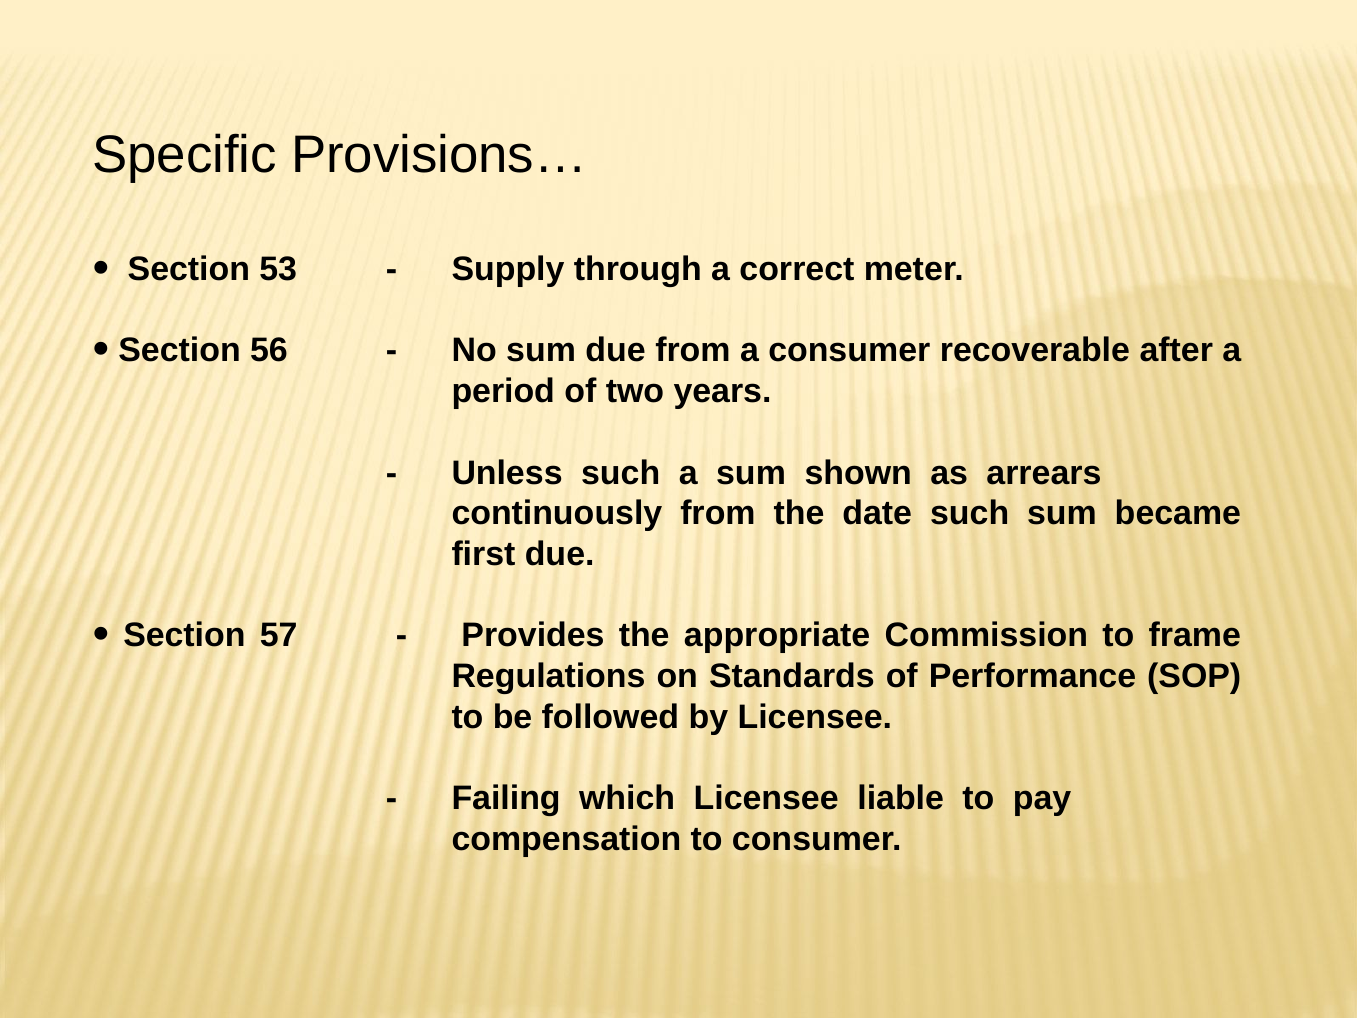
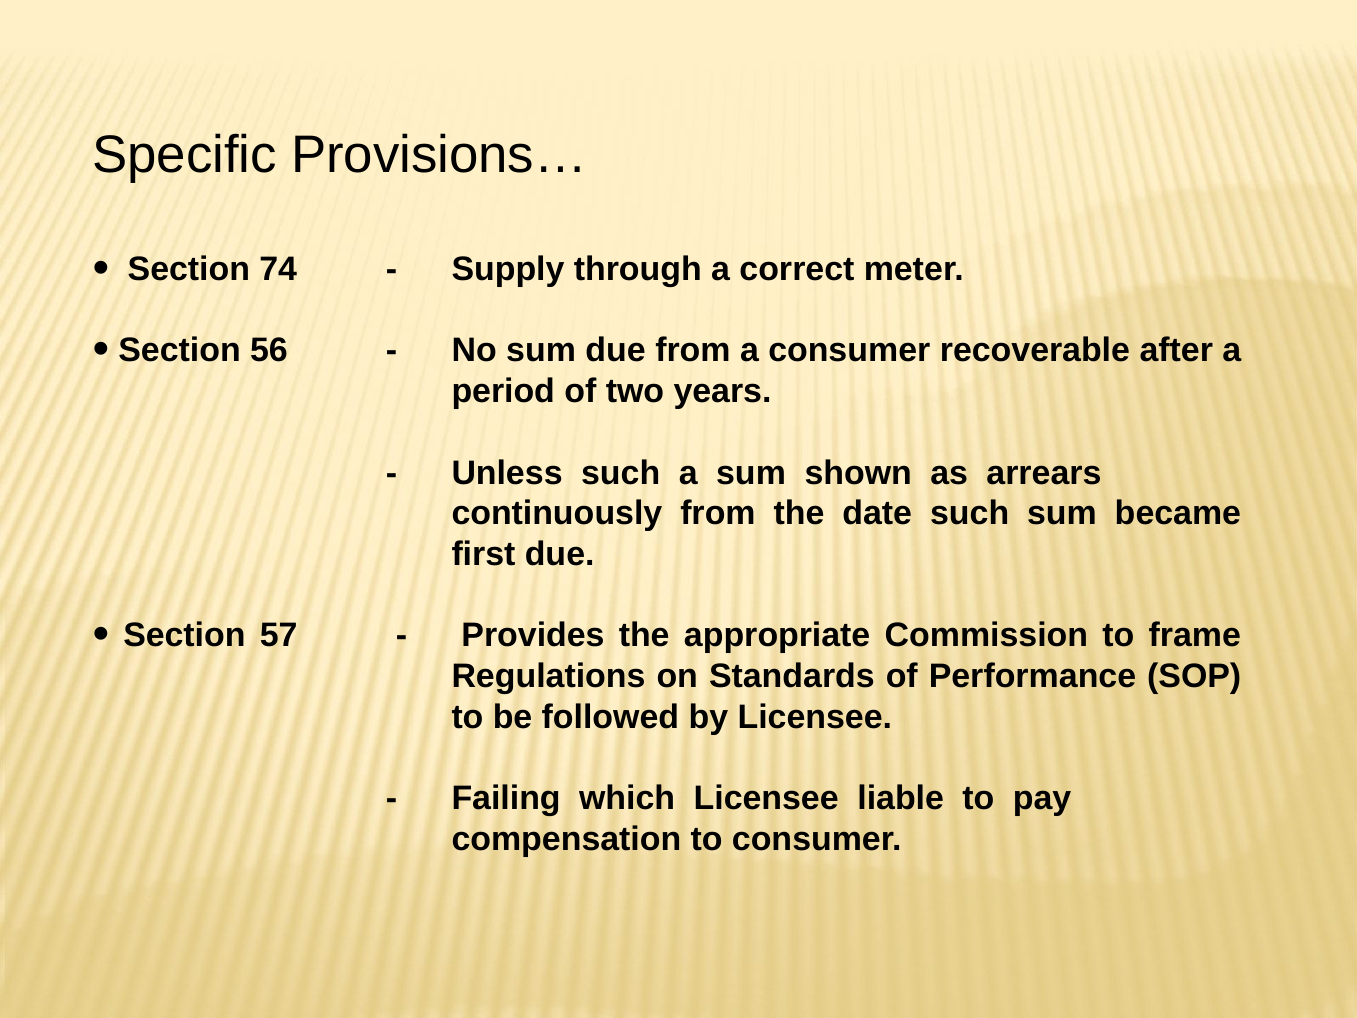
53: 53 -> 74
